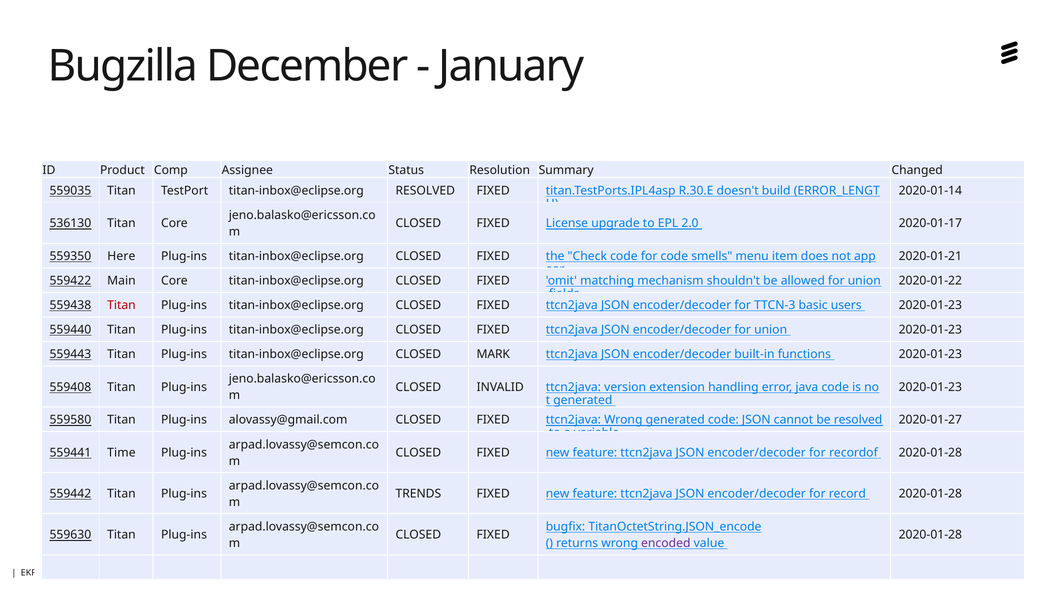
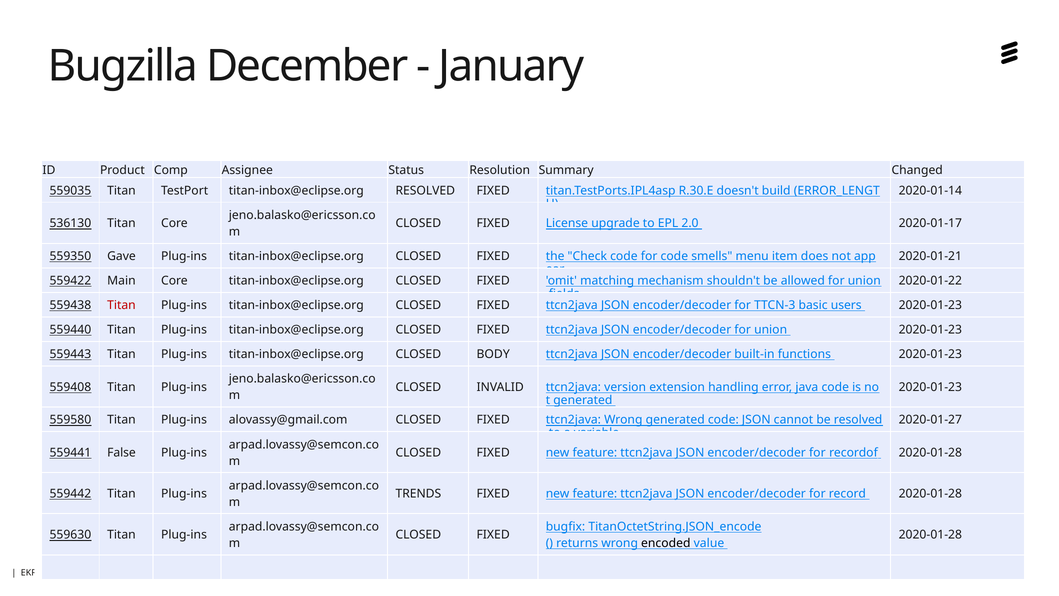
Here: Here -> Gave
MARK: MARK -> BODY
Time: Time -> False
encoded colour: purple -> black
